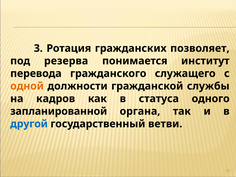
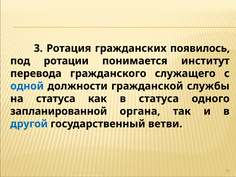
позволяет: позволяет -> появилось
резерва: резерва -> ротации
одной colour: orange -> blue
на кадров: кадров -> статуса
